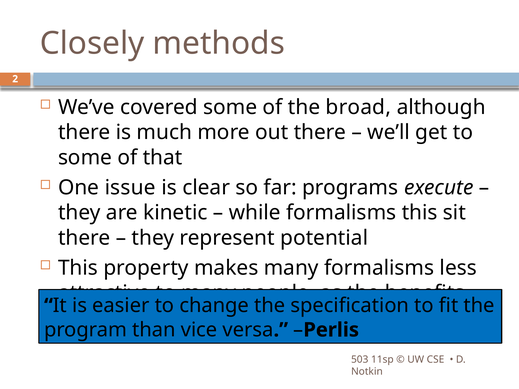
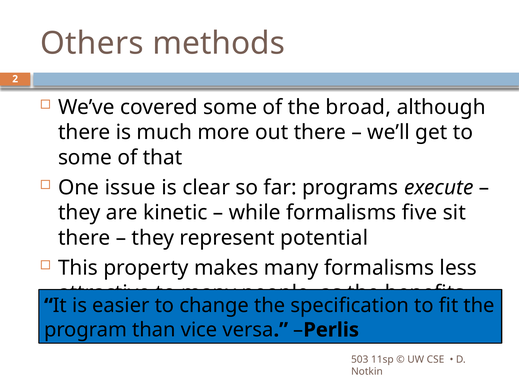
Closely: Closely -> Others
formalisms this: this -> five
